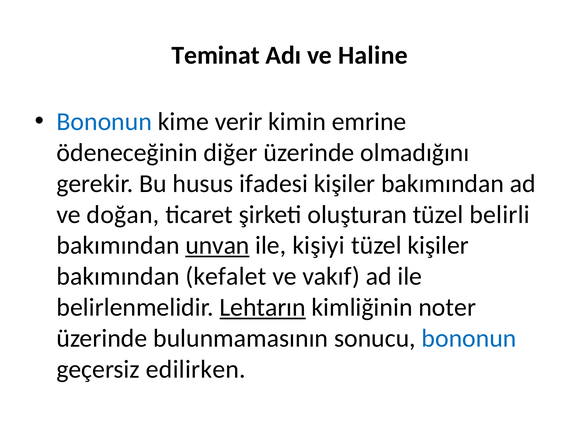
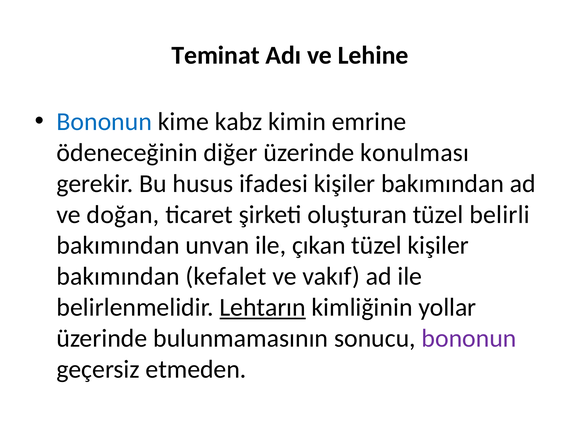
Haline: Haline -> Lehine
verir: verir -> kabz
olmadığını: olmadığını -> konulması
unvan underline: present -> none
kişiyi: kişiyi -> çıkan
noter: noter -> yollar
bononun at (469, 338) colour: blue -> purple
edilirken: edilirken -> etmeden
